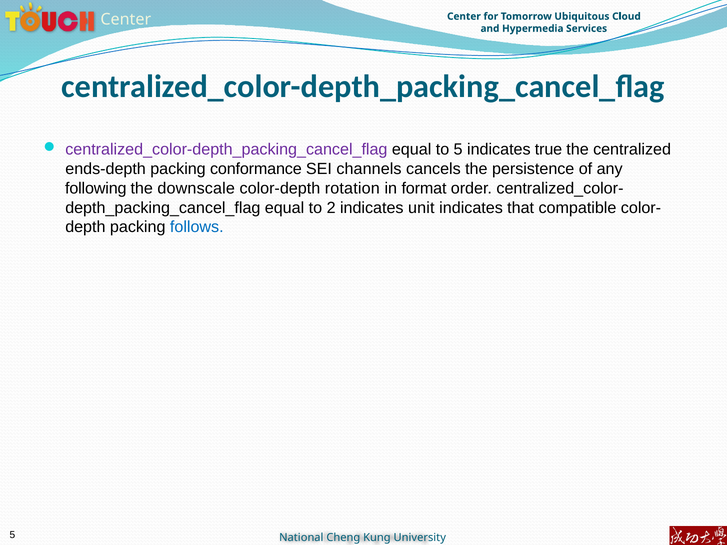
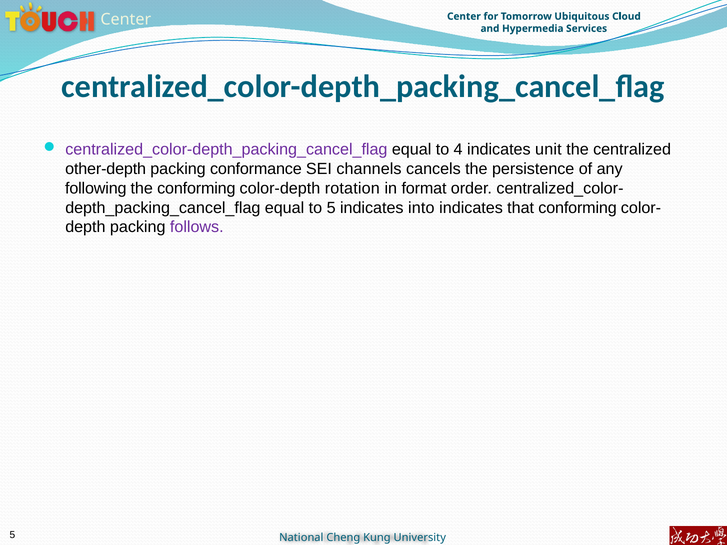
to 5: 5 -> 4
true: true -> unit
ends-depth: ends-depth -> other-depth
the downscale: downscale -> conforming
to 2: 2 -> 5
unit: unit -> into
that compatible: compatible -> conforming
follows colour: blue -> purple
